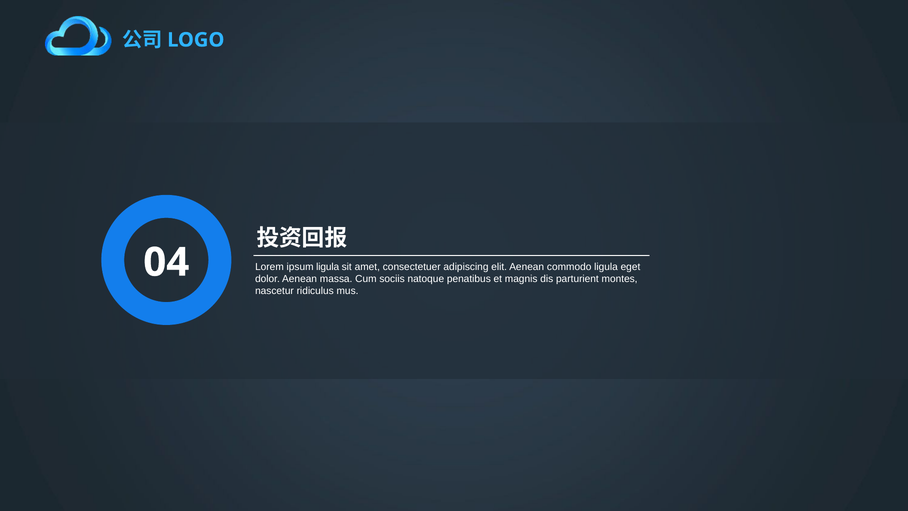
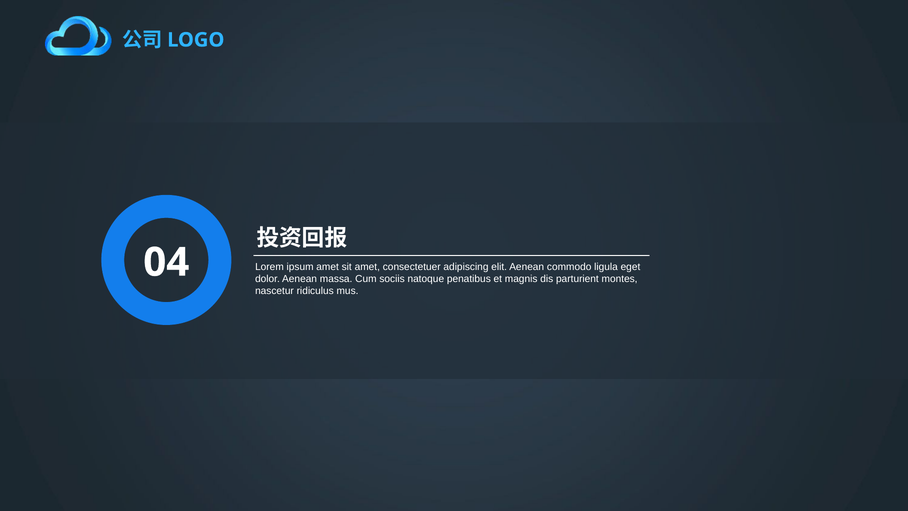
ipsum ligula: ligula -> amet
